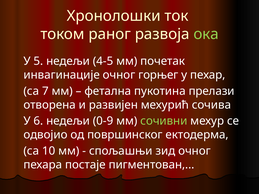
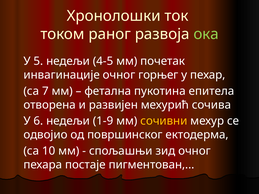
прелази: прелази -> епитела
0-9: 0-9 -> 1-9
сочивни colour: light green -> yellow
